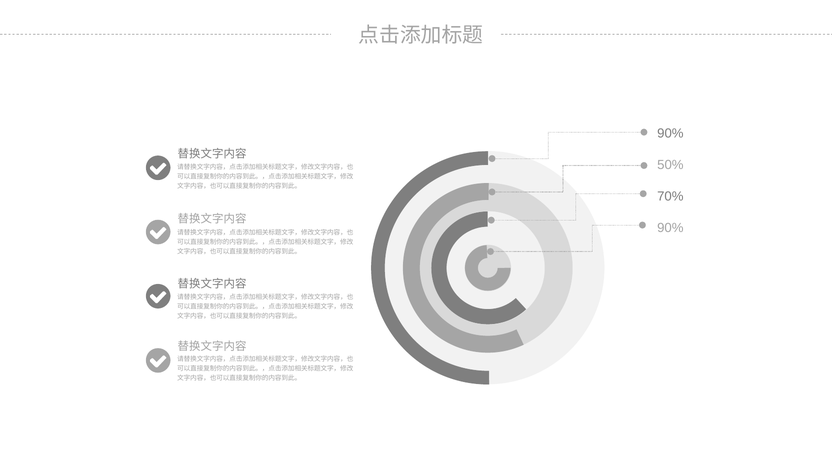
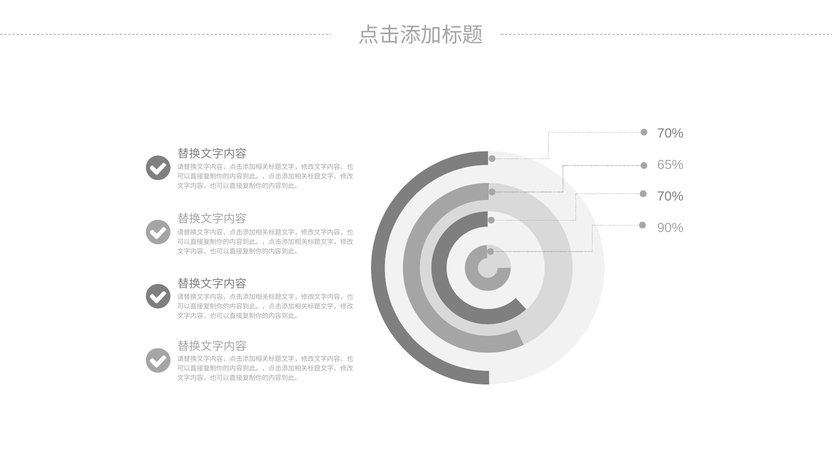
90% at (670, 133): 90% -> 70%
50%: 50% -> 65%
